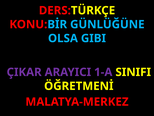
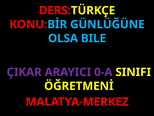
GIBI: GIBI -> BILE
1-A: 1-A -> 0-A
